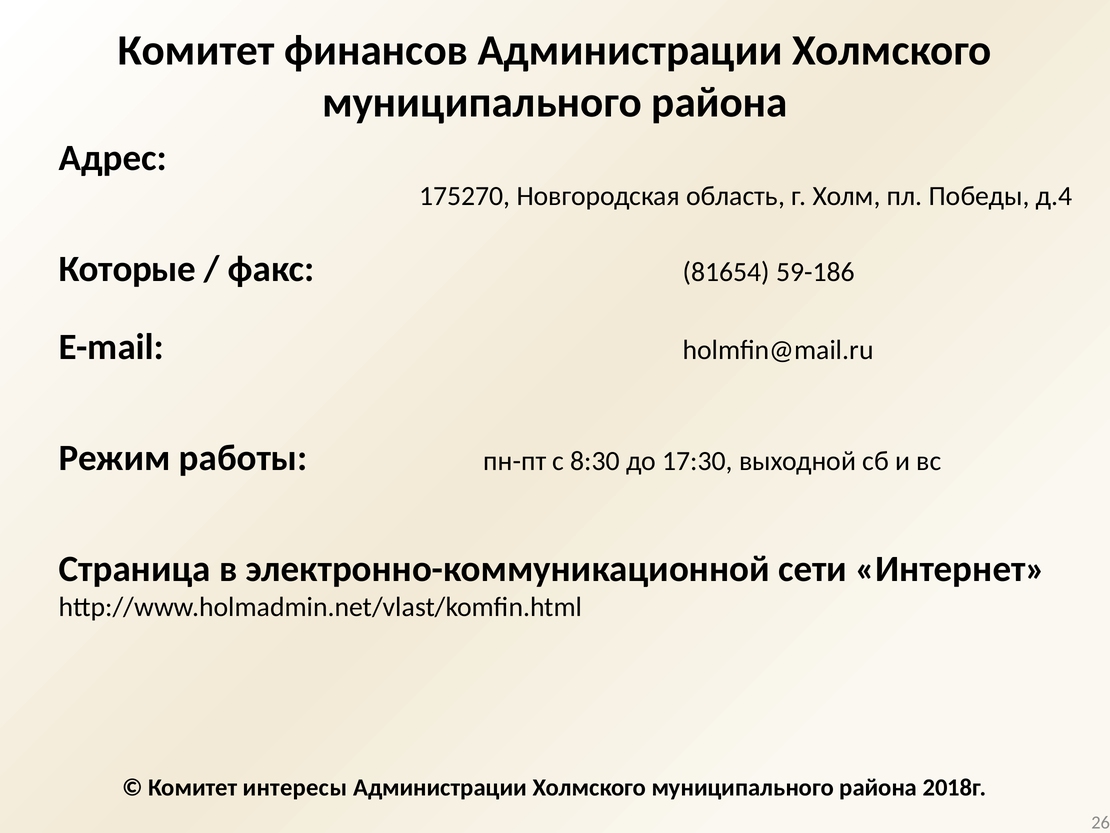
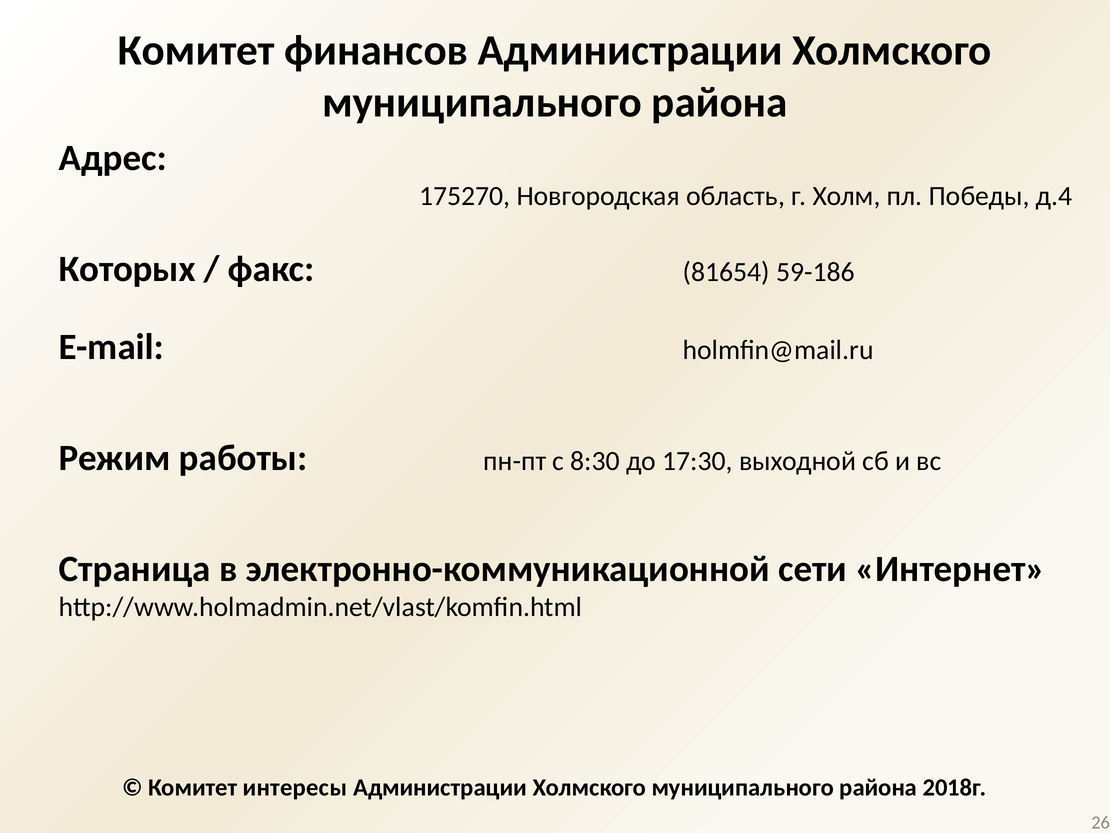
Которые: Которые -> Которых
